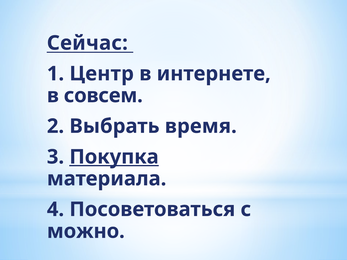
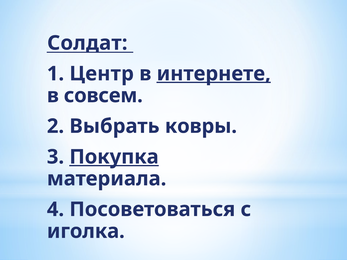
Сейчас: Сейчас -> Солдат
интернете underline: none -> present
время: время -> ковры
можно: можно -> иголка
